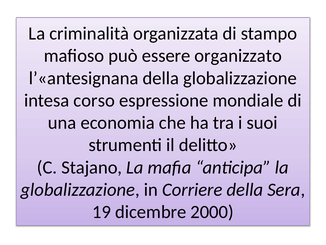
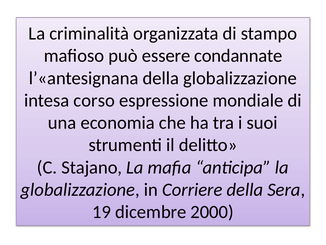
organizzato: organizzato -> condannate
